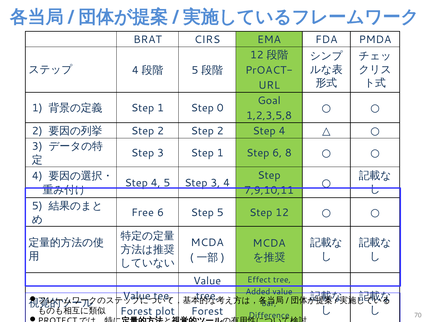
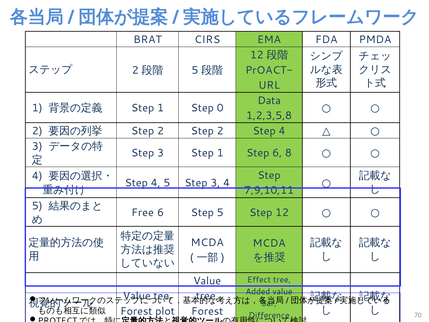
4 at (135, 70): 4 -> 2
Goal: Goal -> Data
